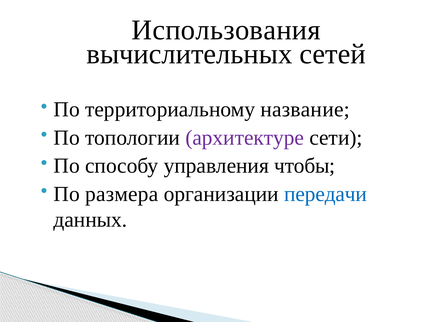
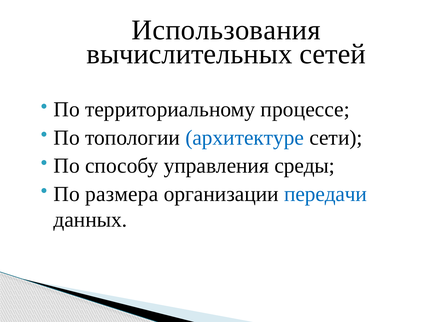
название: название -> процессе
архитектуре colour: purple -> blue
чтобы: чтобы -> среды
